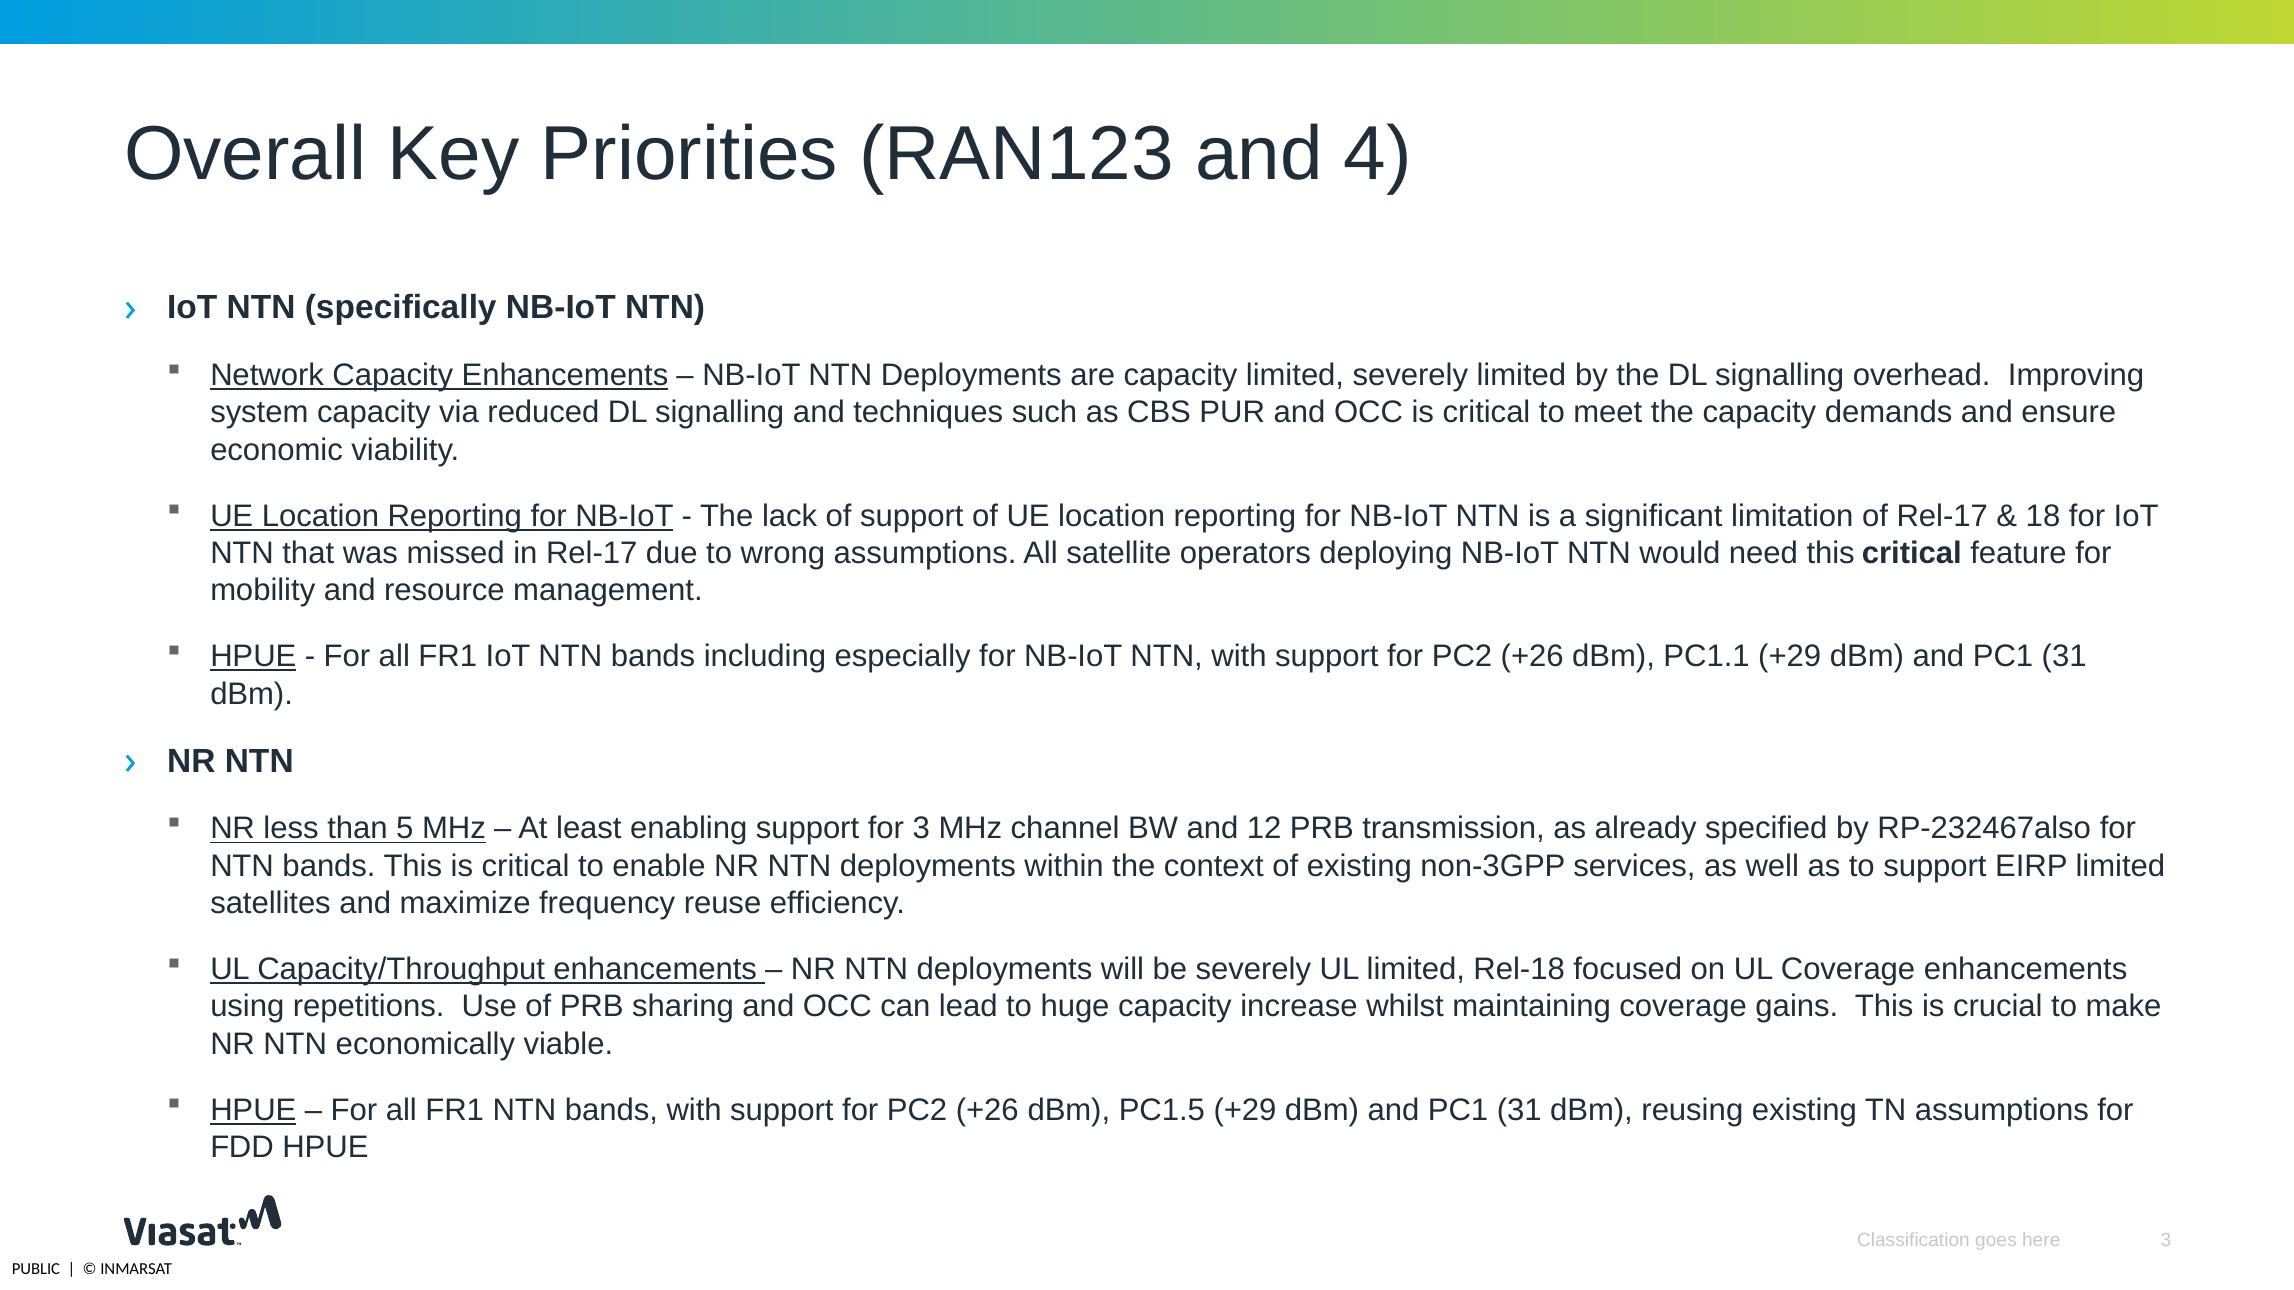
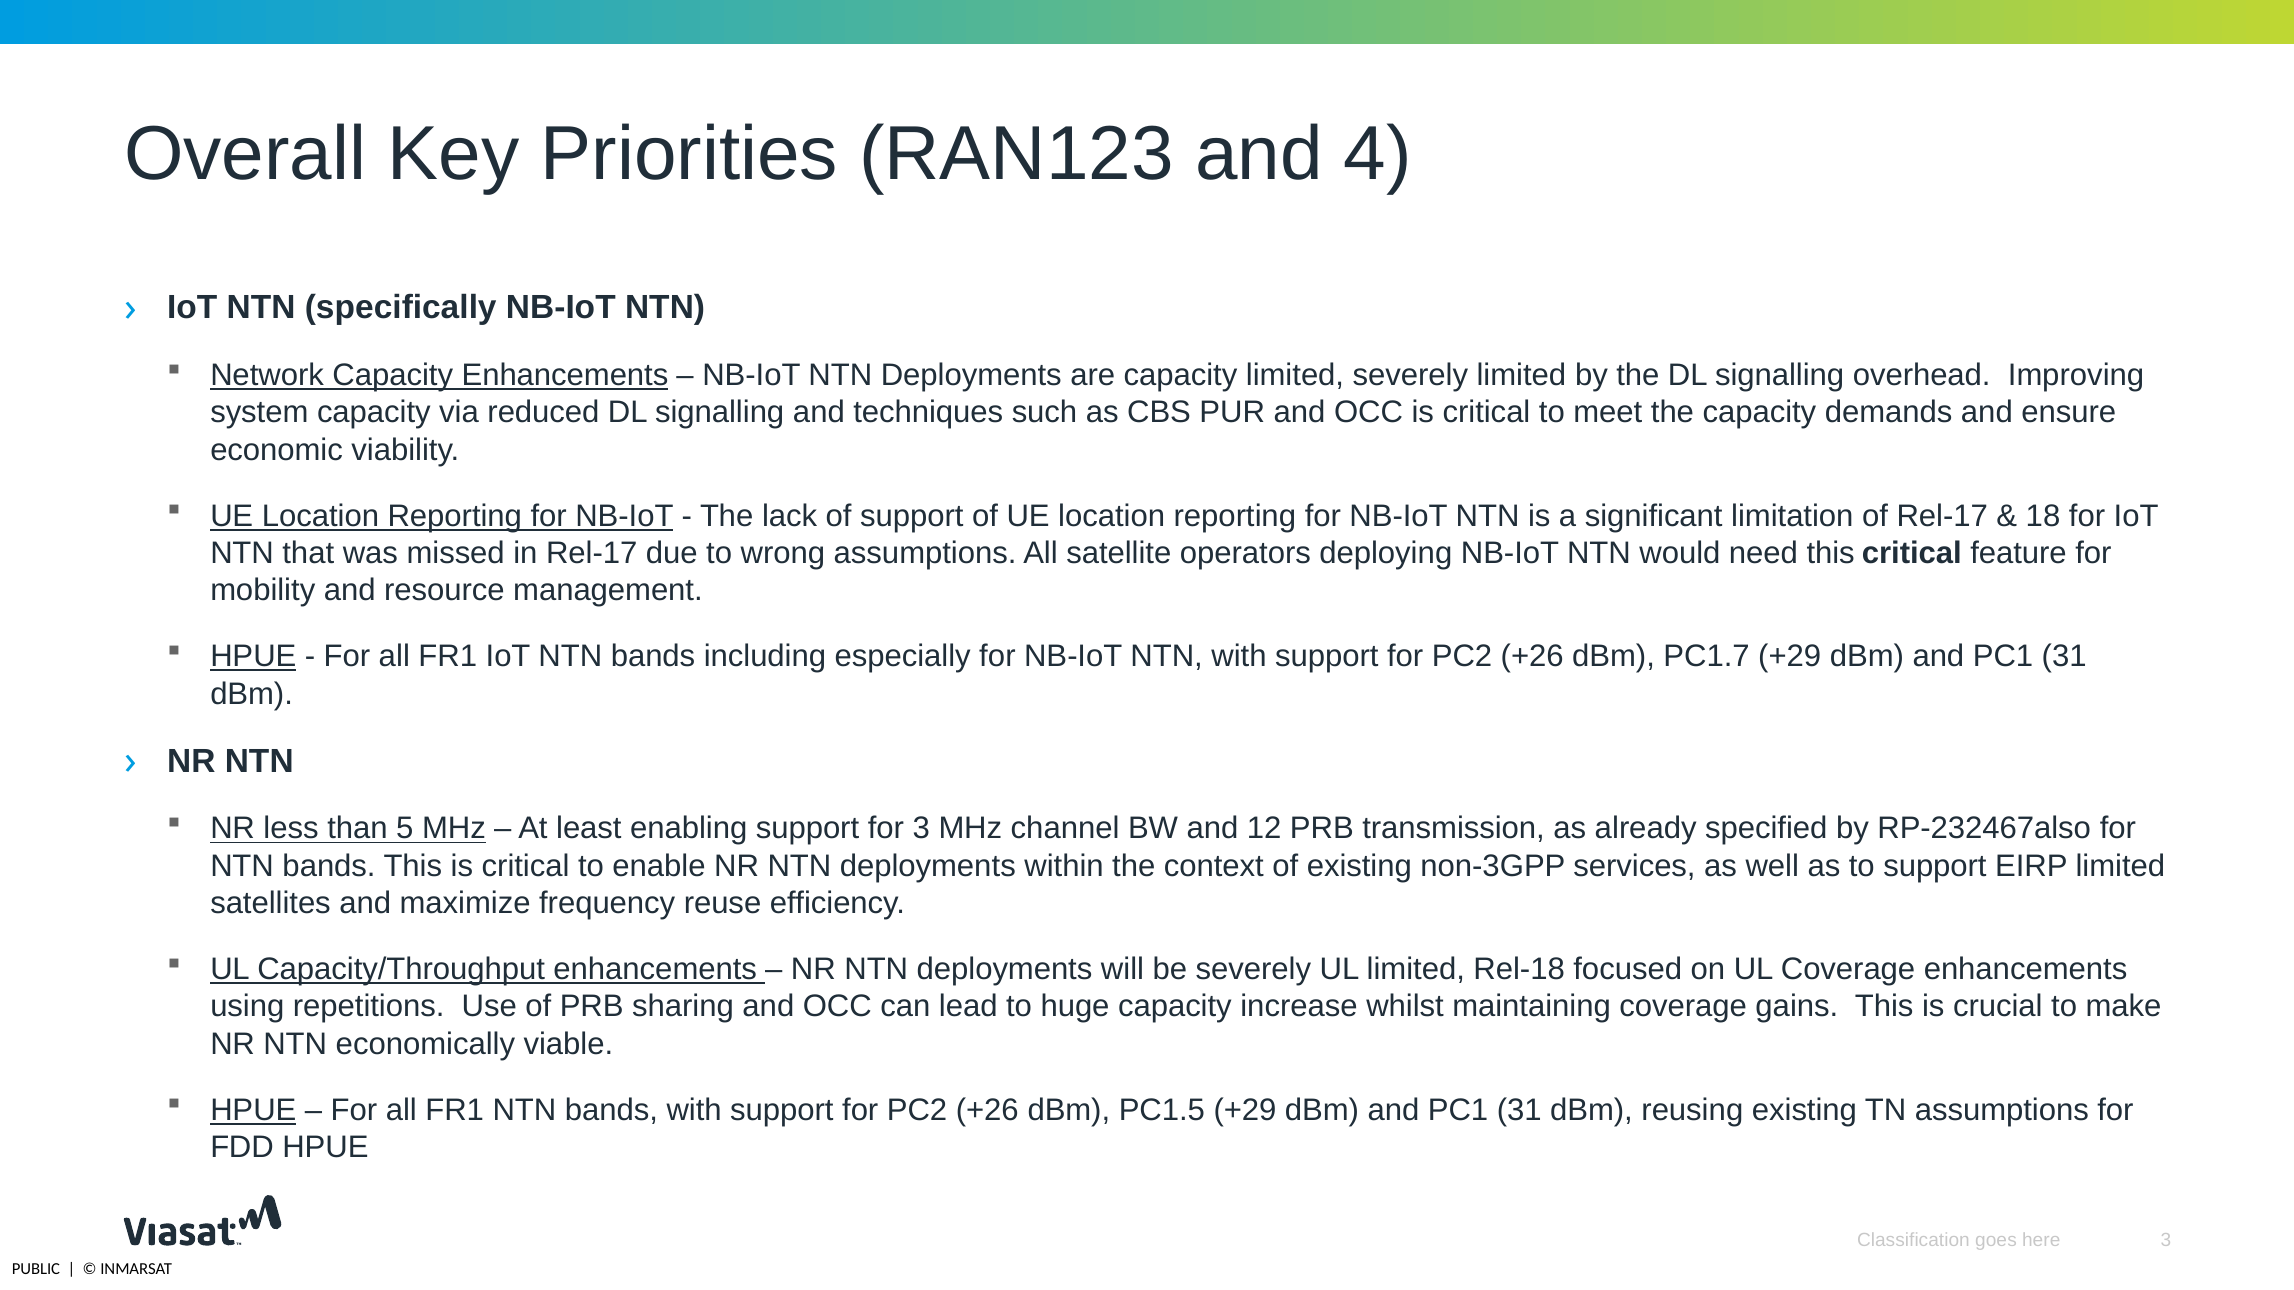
PC1.1: PC1.1 -> PC1.7
